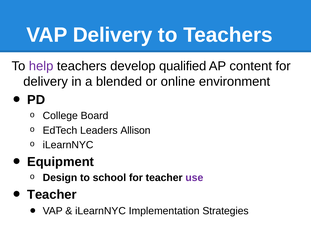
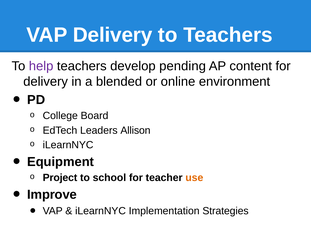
qualified: qualified -> pending
Design: Design -> Project
use colour: purple -> orange
Teacher at (52, 194): Teacher -> Improve
